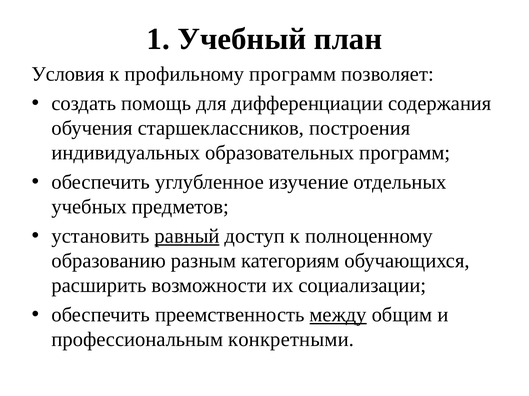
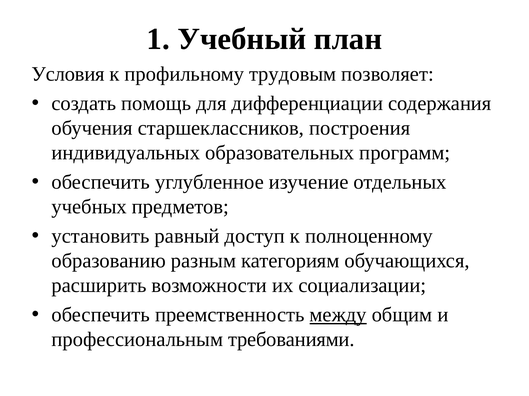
профильному программ: программ -> трудовым
равный underline: present -> none
конкретными: конкретными -> требованиями
